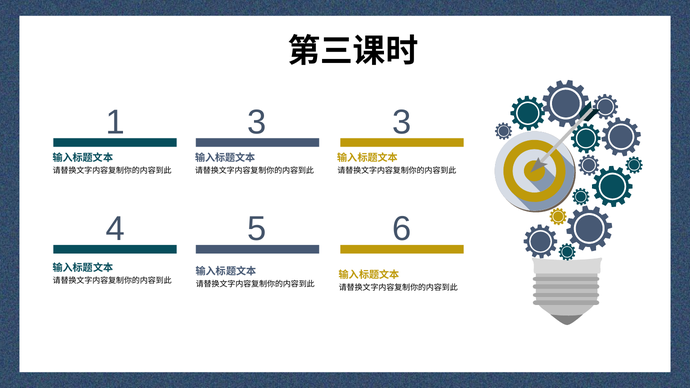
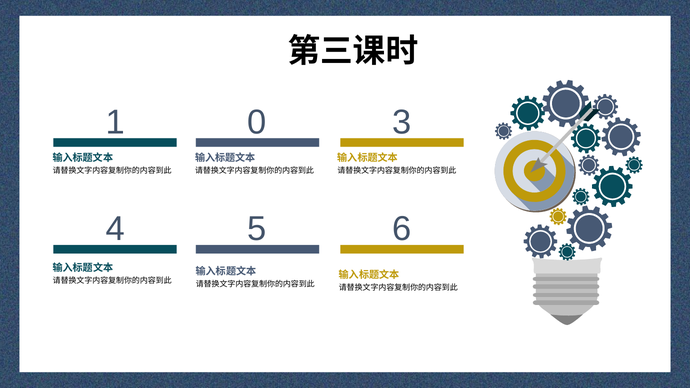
1 3: 3 -> 0
